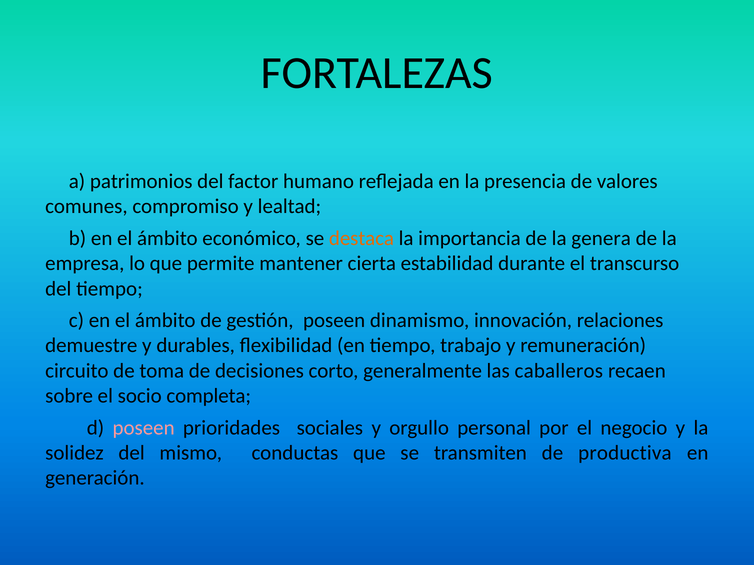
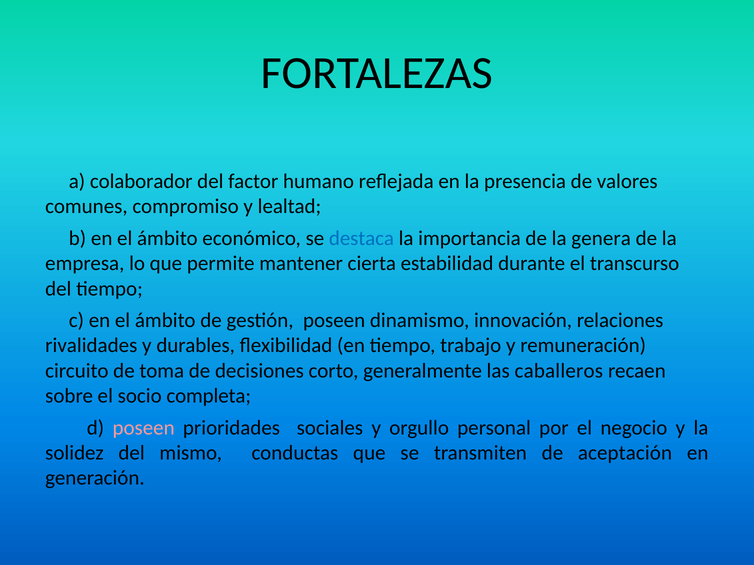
patrimonios: patrimonios -> colaborador
destaca colour: orange -> blue
demuestre: demuestre -> rivalidades
productiva: productiva -> aceptación
